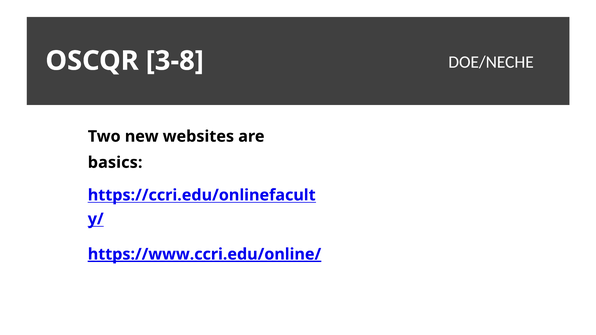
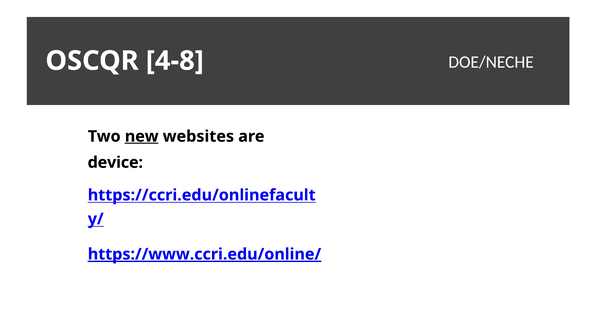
3-8: 3-8 -> 4-8
new underline: none -> present
basics: basics -> device
